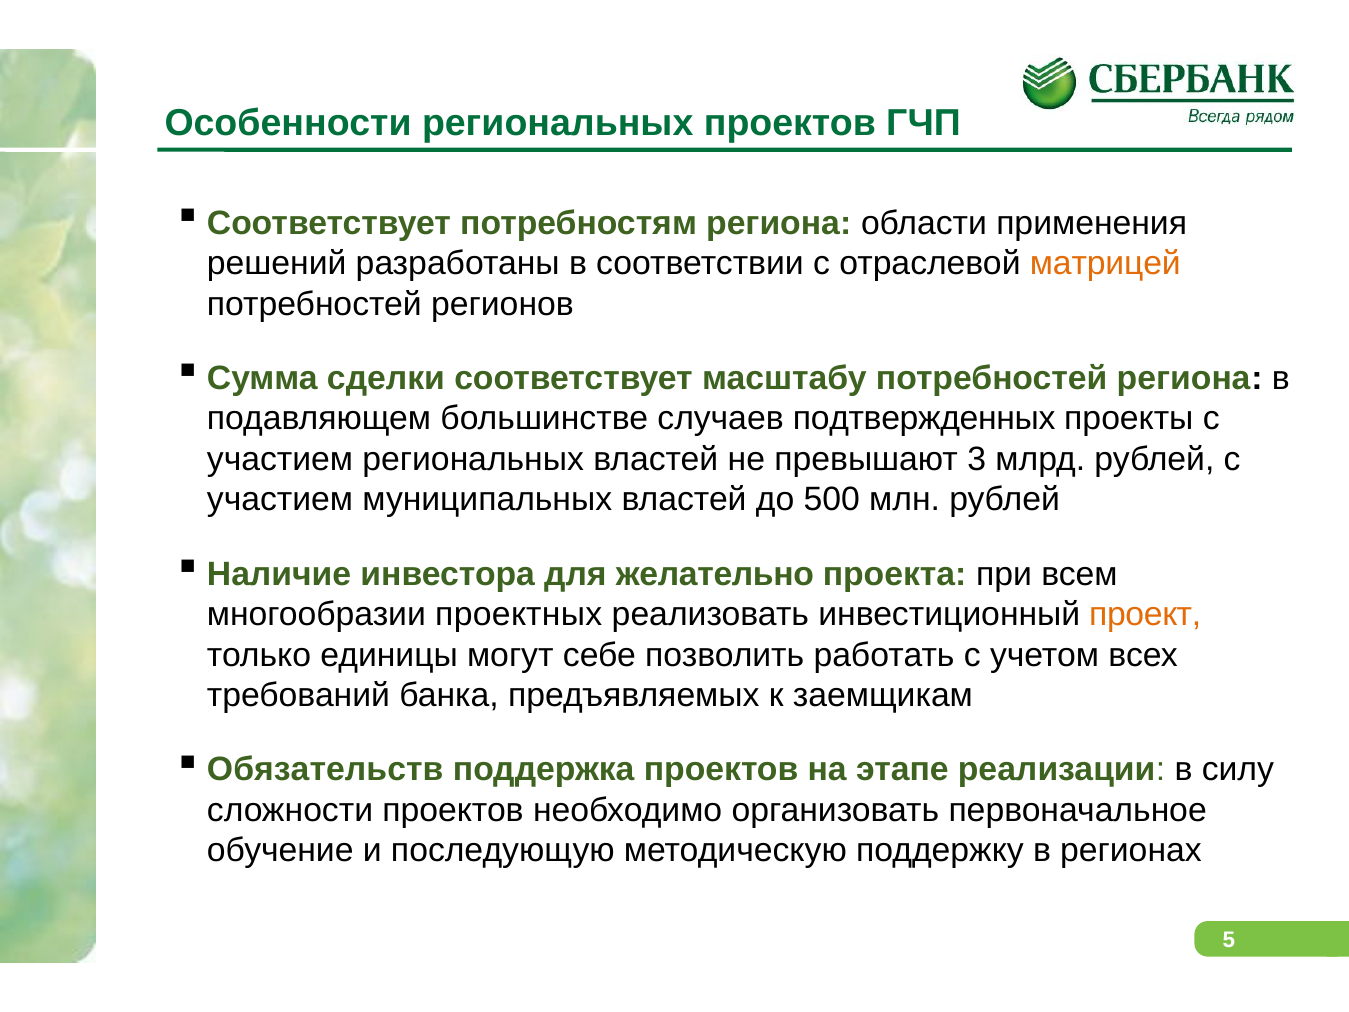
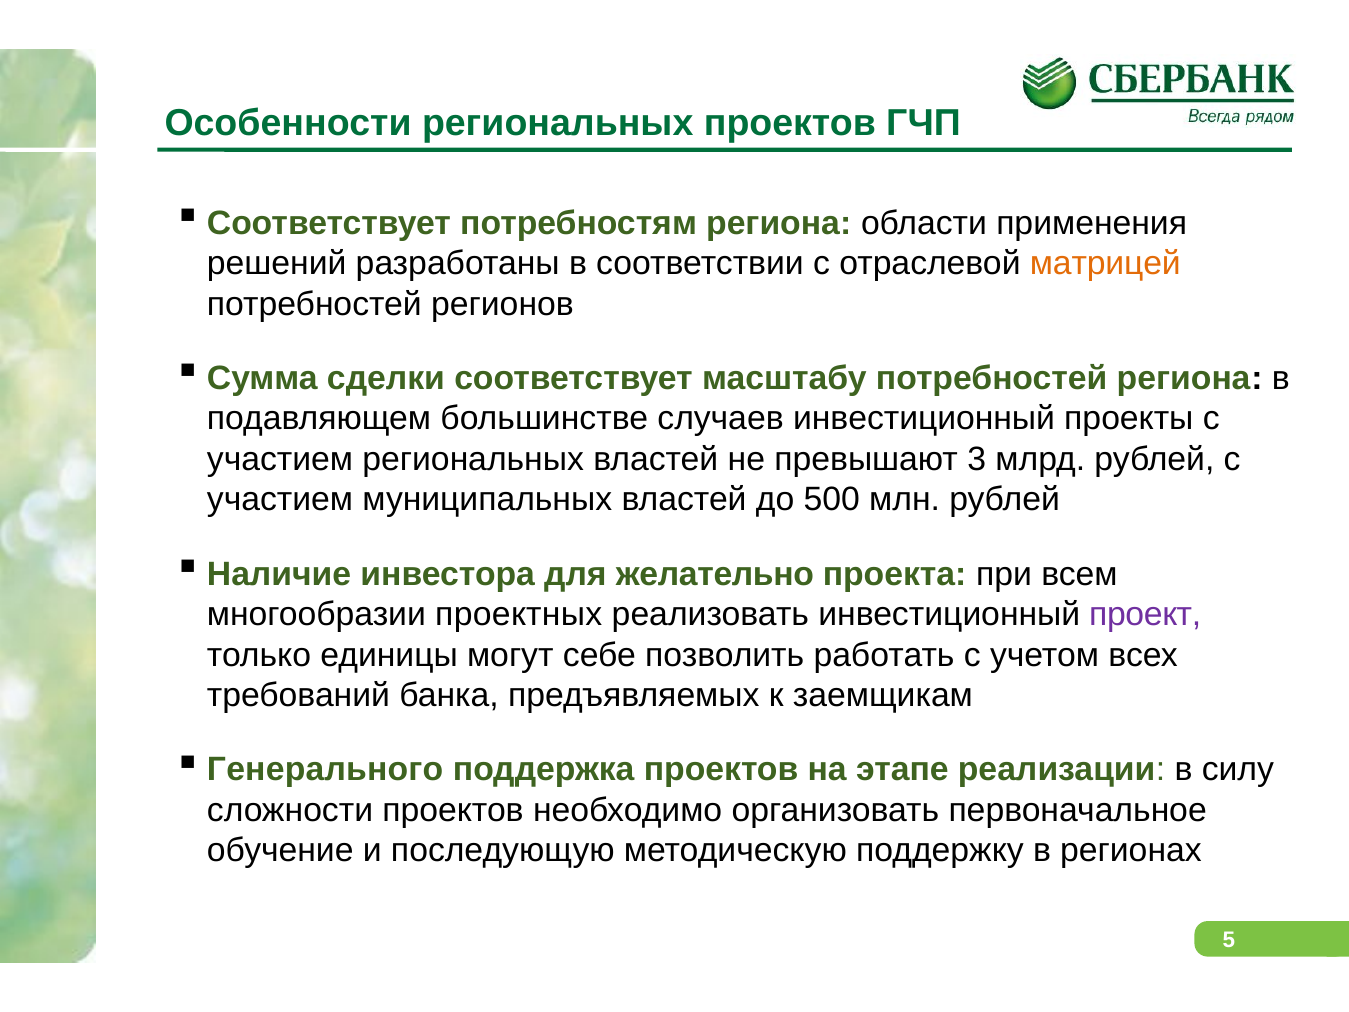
случаев подтвержденных: подтвержденных -> инвестиционный
проект colour: orange -> purple
Обязательств: Обязательств -> Генерального
